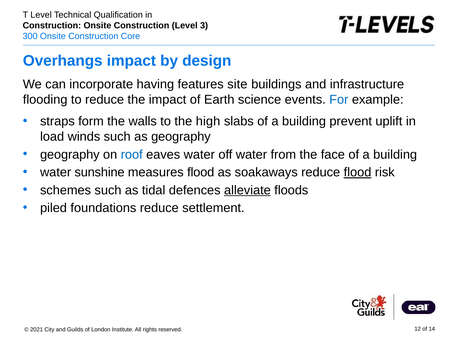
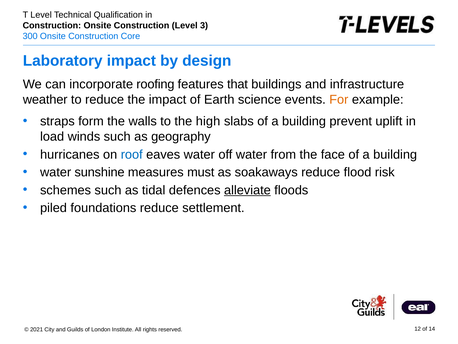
Overhangs: Overhangs -> Laboratory
having: having -> roofing
site: site -> that
flooding: flooding -> weather
For colour: blue -> orange
geography at (70, 154): geography -> hurricanes
measures flood: flood -> must
flood at (358, 172) underline: present -> none
